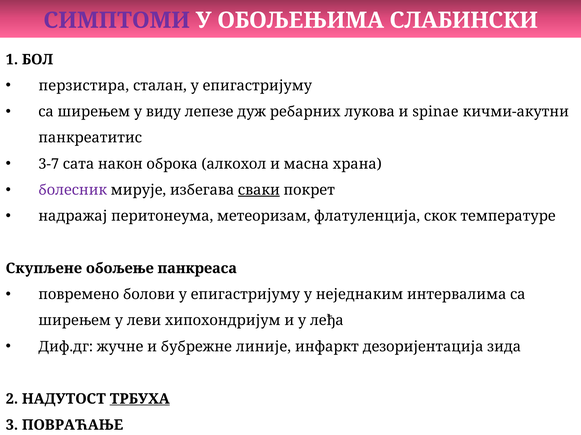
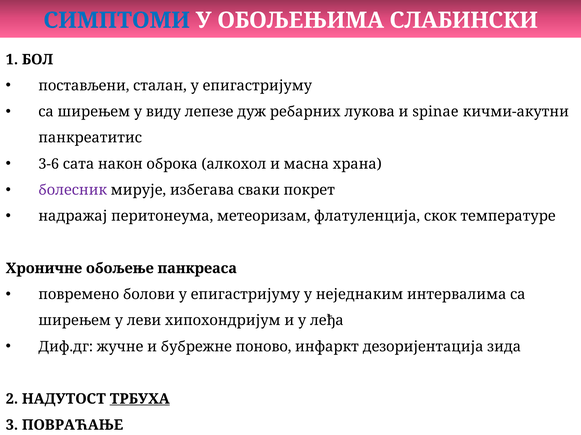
СИМПТОМИ colour: purple -> blue
перзистира: перзистира -> постављени
3-7: 3-7 -> 3-6
сваки underline: present -> none
Скупљене: Скупљене -> Хроничне
линије: линије -> поново
